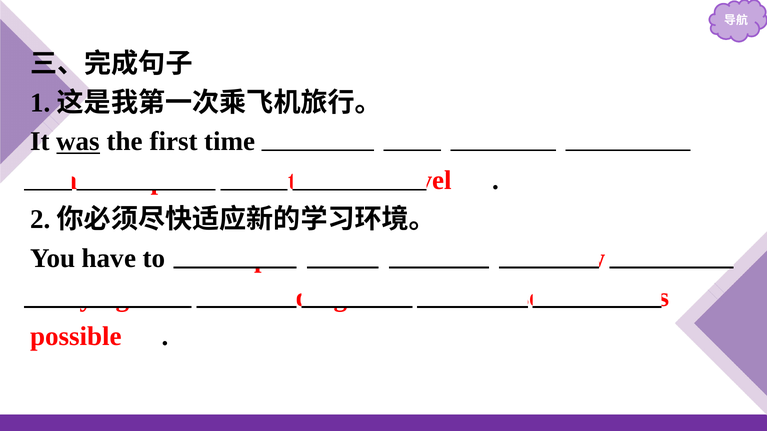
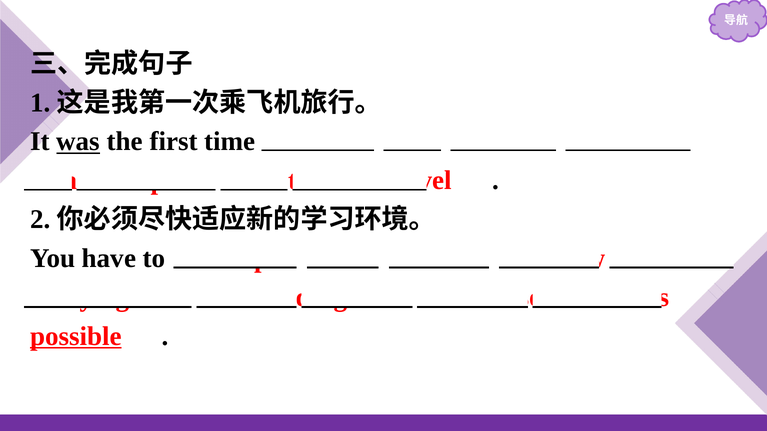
possible underline: none -> present
